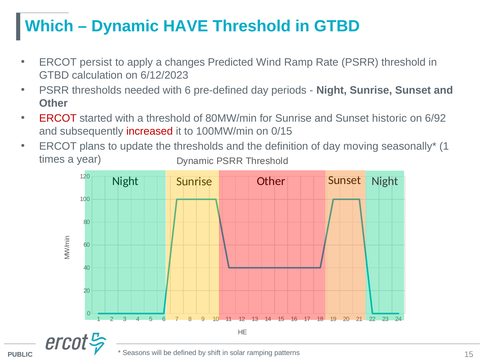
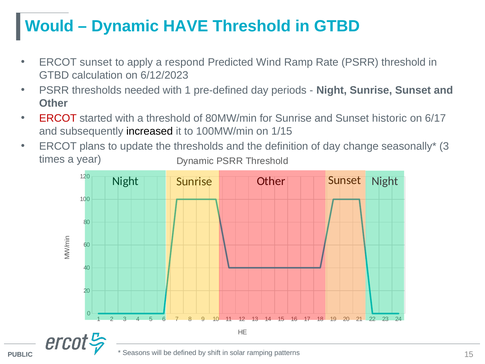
Which: Which -> Would
ERCOT persist: persist -> sunset
changes: changes -> respond
with 6: 6 -> 1
6/92: 6/92 -> 6/17
increased colour: red -> black
0/15: 0/15 -> 1/15
moving: moving -> change
1 at (444, 146): 1 -> 3
